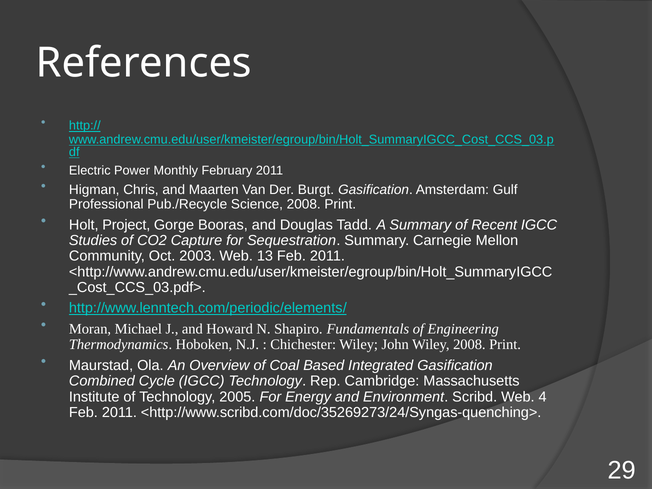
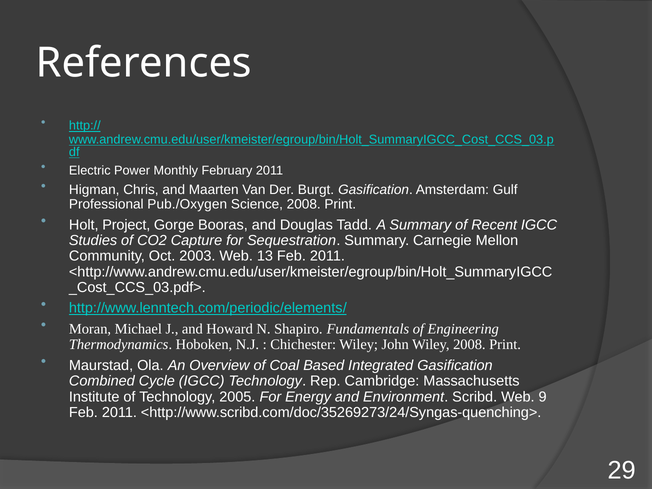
Pub./Recycle: Pub./Recycle -> Pub./Oxygen
4: 4 -> 9
